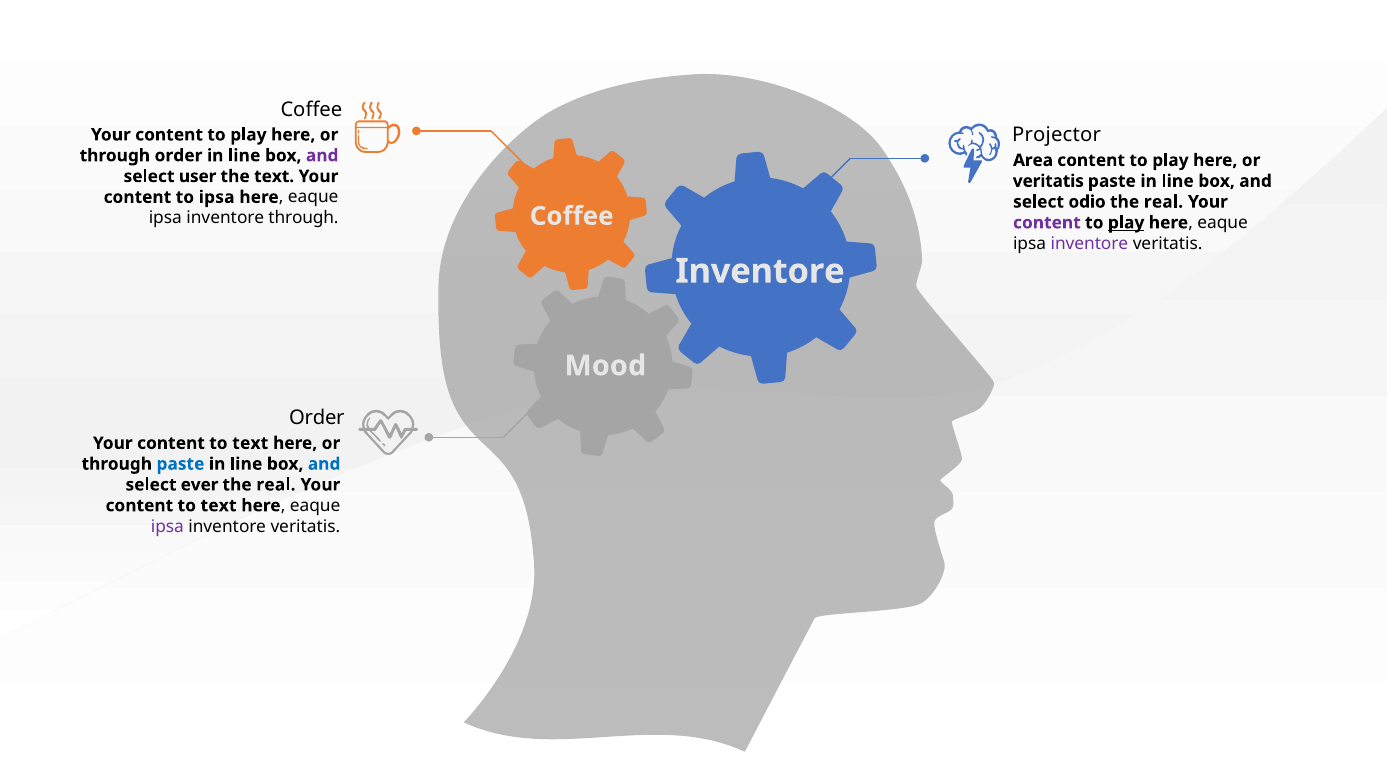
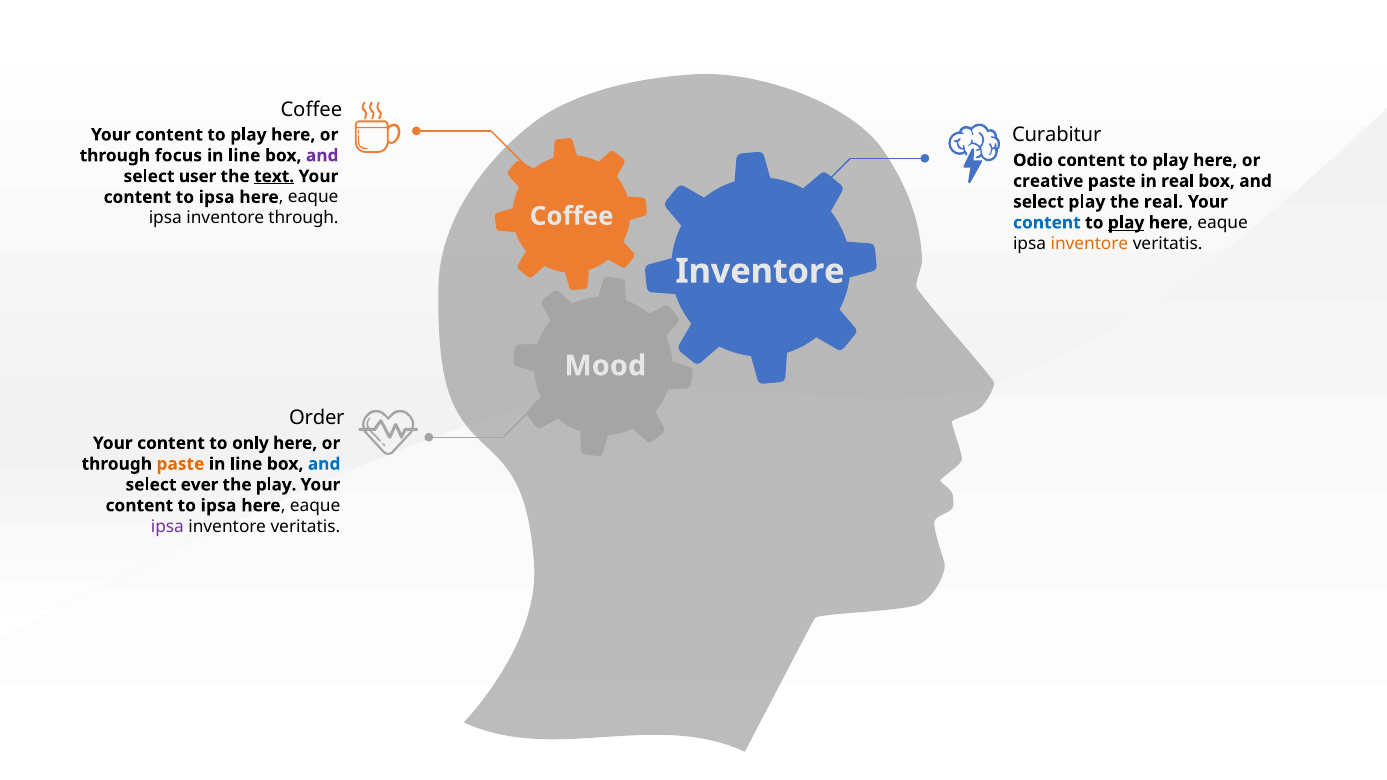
Projector: Projector -> Curabitur
through order: order -> focus
Area: Area -> Odio
text at (274, 176) underline: none -> present
veritatis at (1048, 181): veritatis -> creative
line at (1178, 181): line -> real
select odio: odio -> play
content at (1047, 223) colour: purple -> blue
inventore at (1089, 244) colour: purple -> orange
text at (250, 443): text -> only
paste at (180, 464) colour: blue -> orange
real at (276, 485): real -> play
text at (219, 506): text -> ipsa
